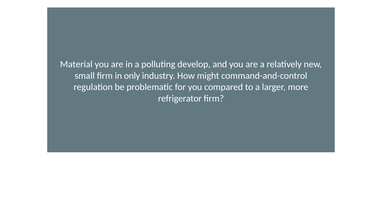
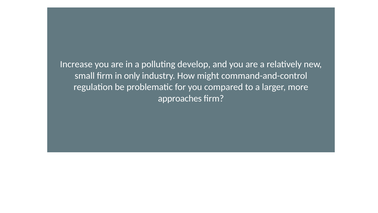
Material: Material -> Increase
refrigerator: refrigerator -> approaches
